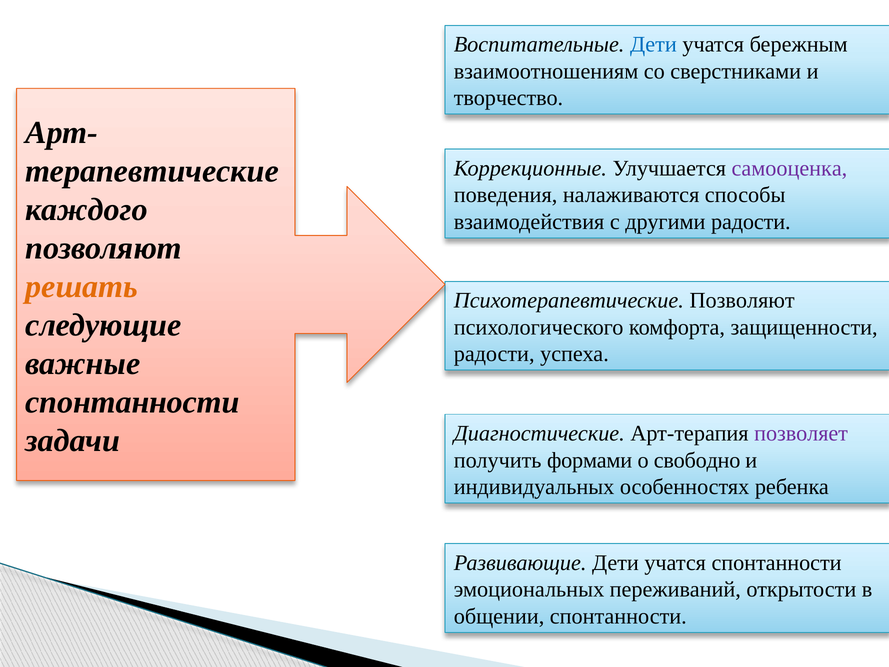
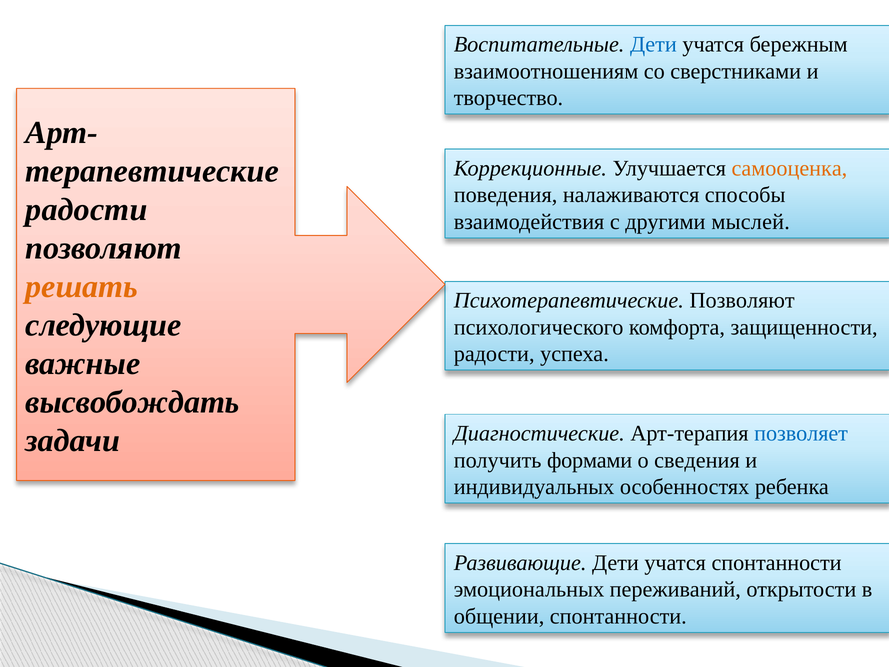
самооценка colour: purple -> orange
каждого at (86, 210): каждого -> радости
другими радости: радости -> мыслей
спонтанности at (132, 402): спонтанности -> высвобождать
позволяет colour: purple -> blue
свободно: свободно -> сведения
